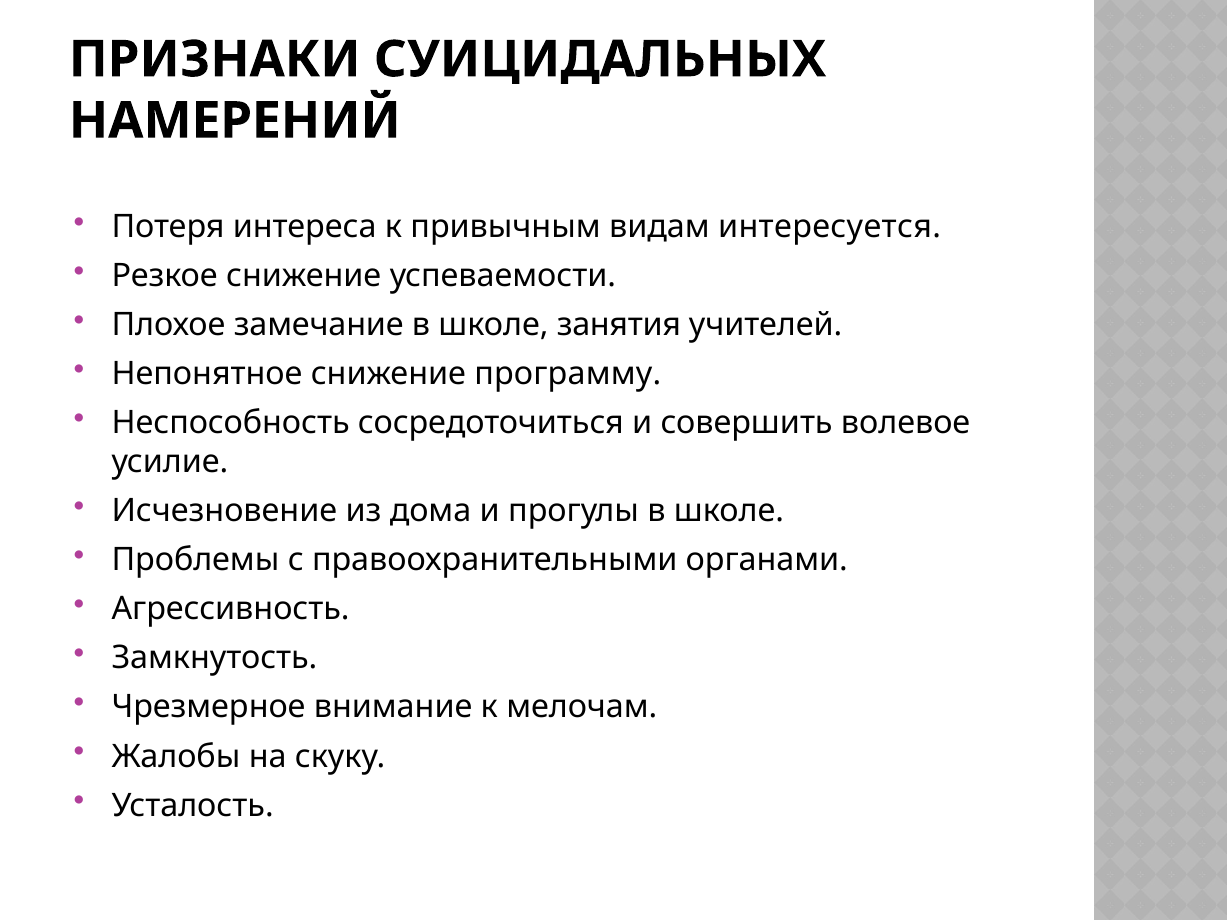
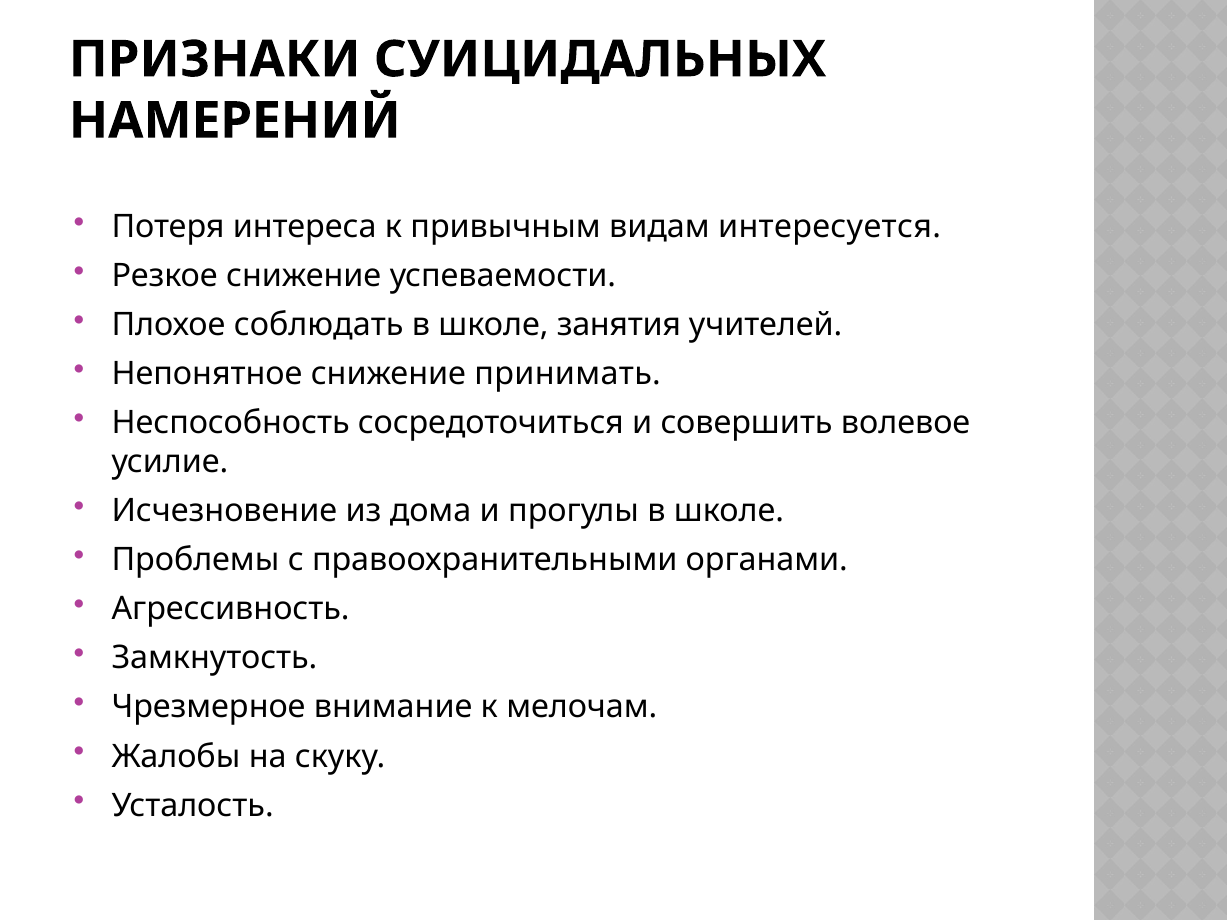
замечание: замечание -> соблюдать
программу: программу -> принимать
